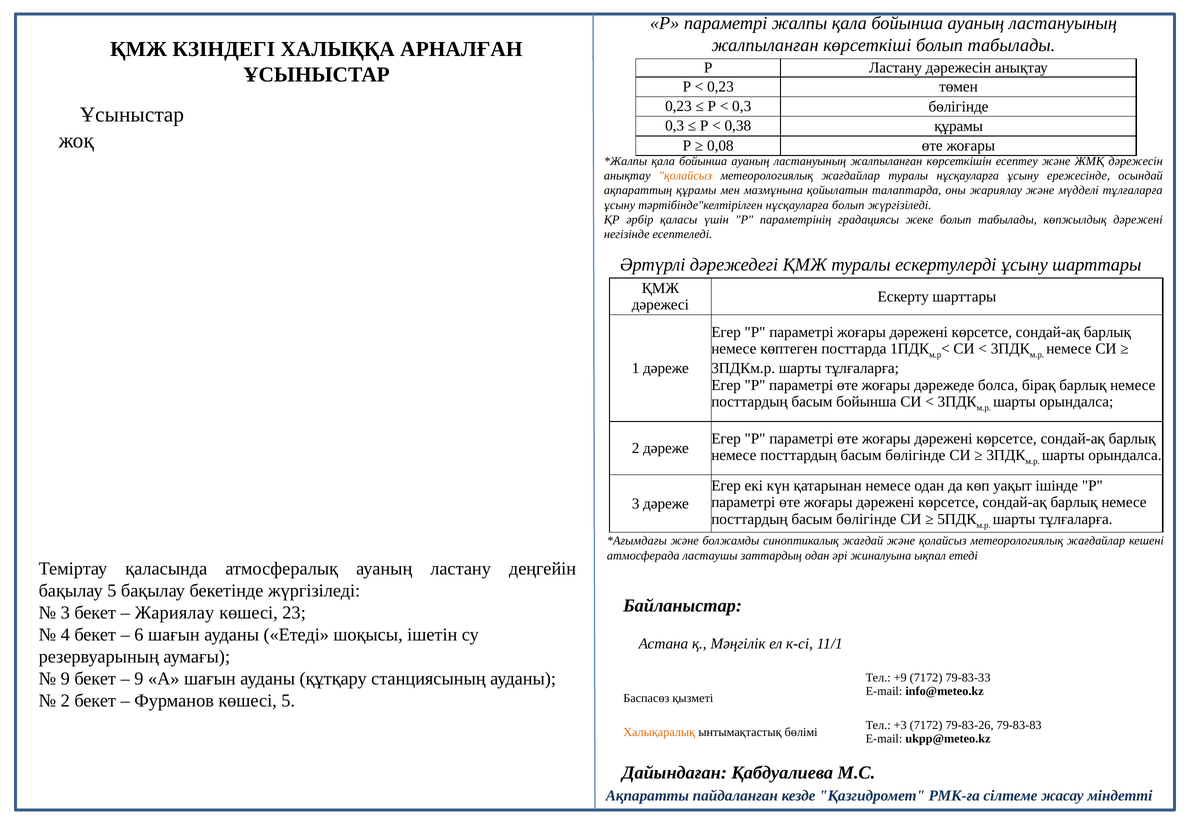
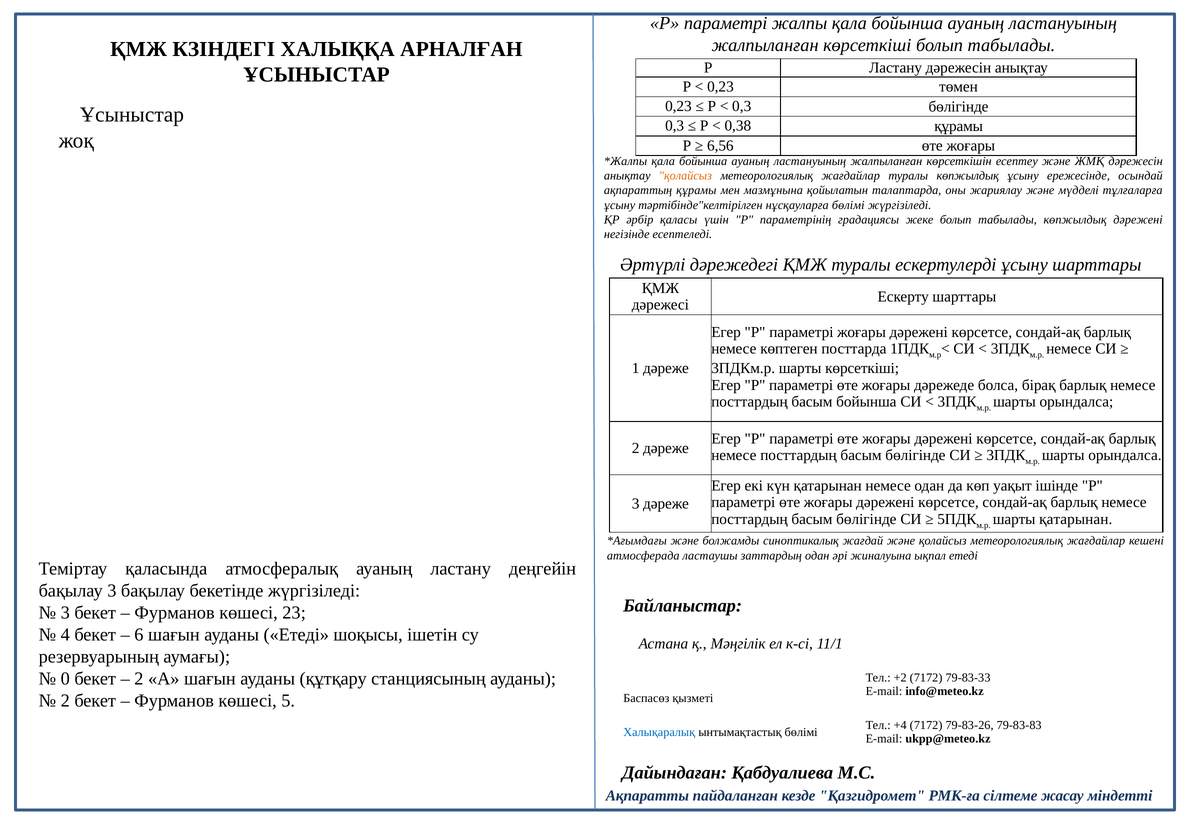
0,08: 0,08 -> 6,56
туралы нұсқауларға: нұсқауларға -> көпжылдық
нұсқауларға болып: болып -> бөлімі
3ПДКм.р шарты тұлғаларға: тұлғаларға -> көрсеткіші
тұлғаларға at (1076, 519): тұлғаларға -> қатарынан
бақылау 5: 5 -> 3
Жариялау at (174, 613): Жариялау -> Фурманов
9 at (65, 679): 9 -> 0
9 at (139, 679): 9 -> 2
+9: +9 -> +2
+3: +3 -> +4
Халықаралық colour: orange -> blue
